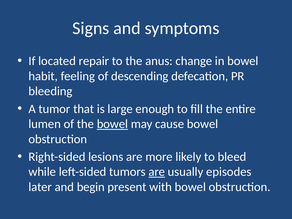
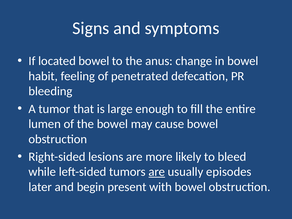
located repair: repair -> bowel
descending: descending -> penetrated
bowel at (112, 124) underline: present -> none
